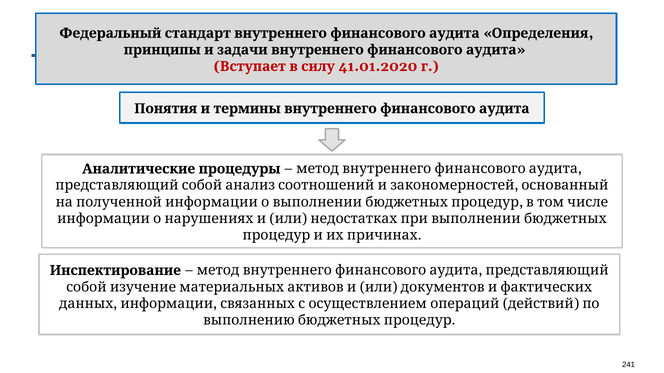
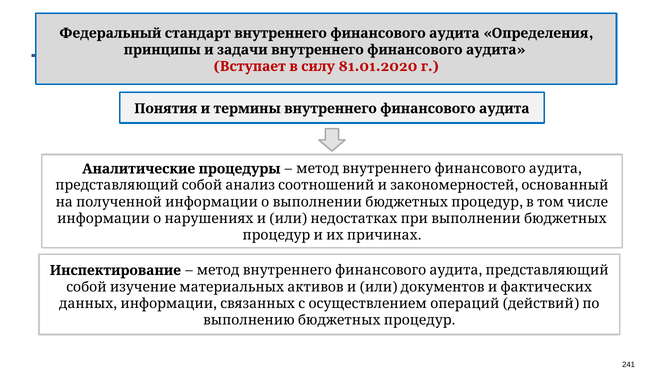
41.01.2020: 41.01.2020 -> 81.01.2020
